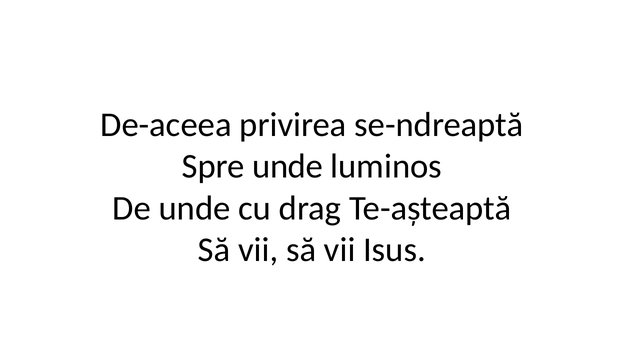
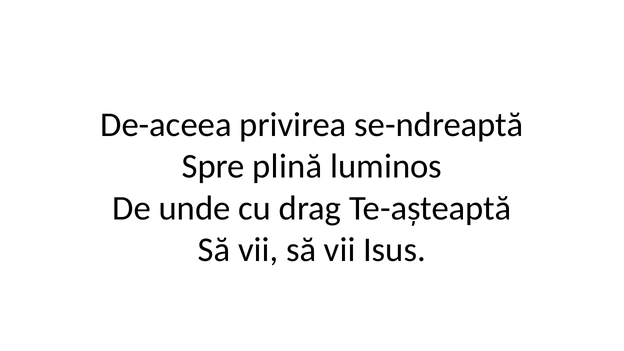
Spre unde: unde -> plină
